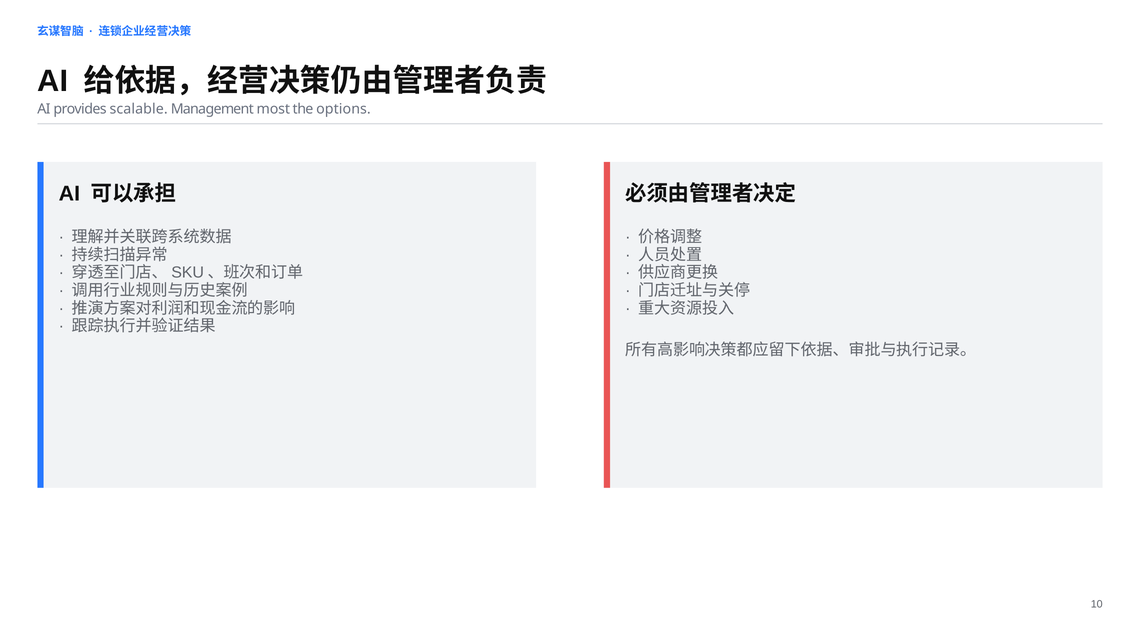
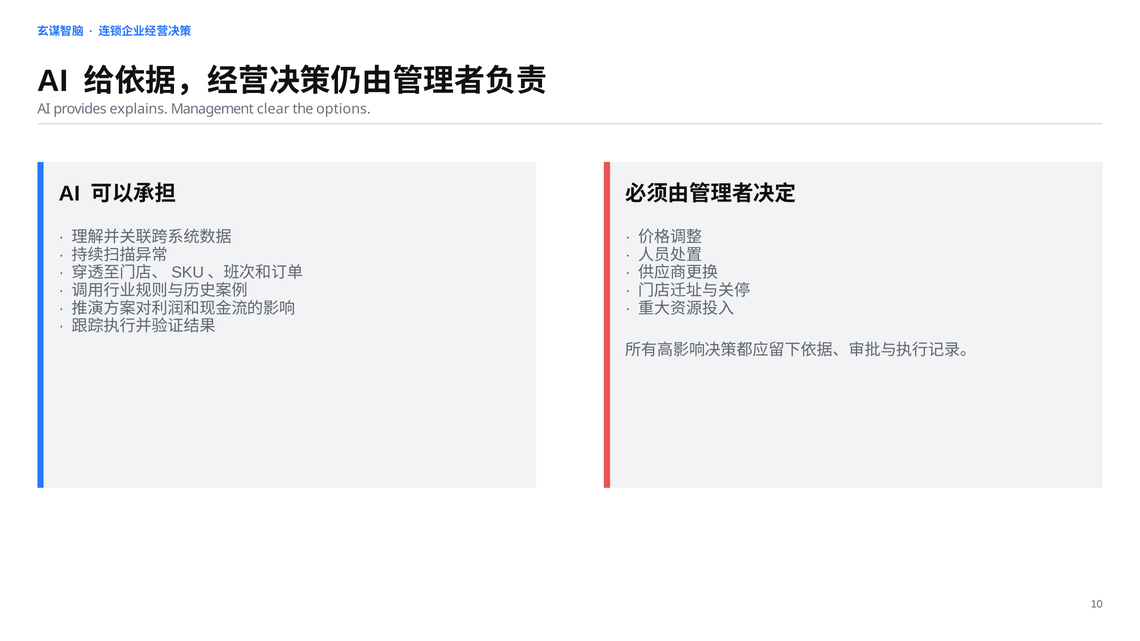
scalable: scalable -> explains
most: most -> clear
